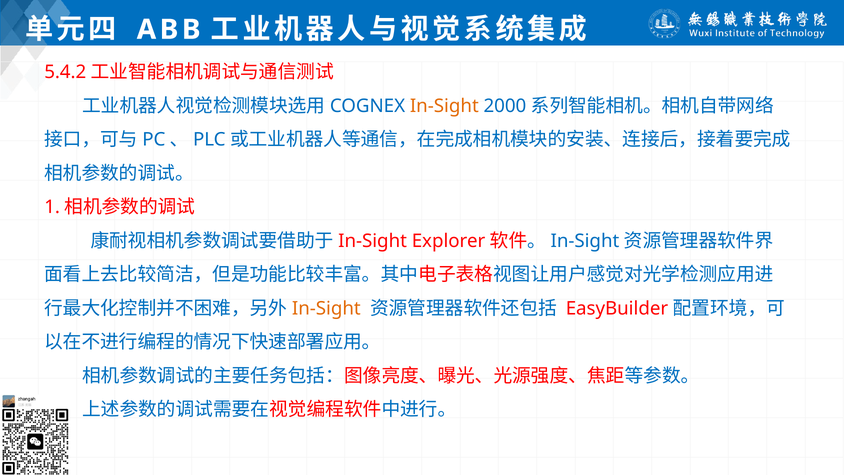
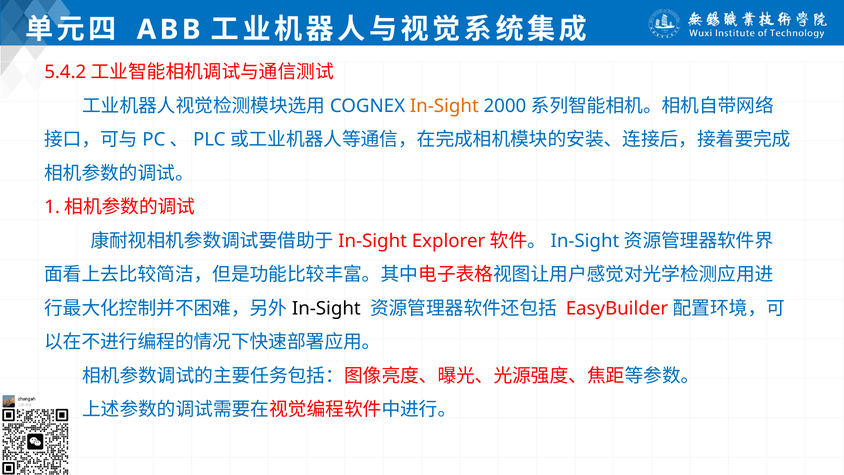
In-Sight at (326, 308) colour: orange -> black
